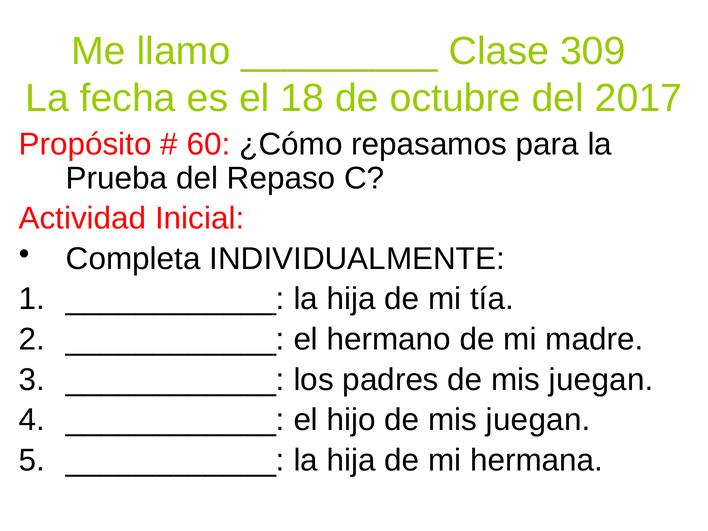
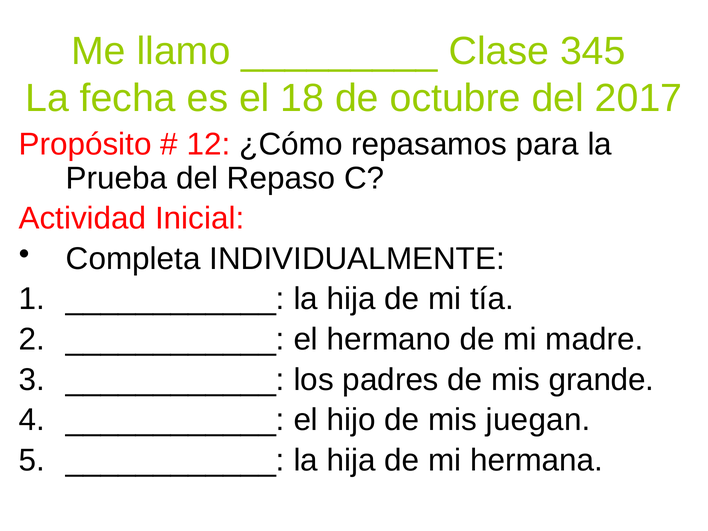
309: 309 -> 345
60: 60 -> 12
padres de mis juegan: juegan -> grande
